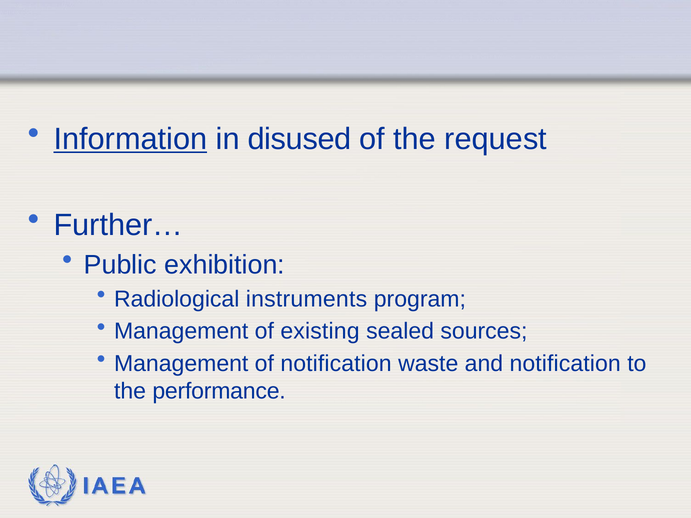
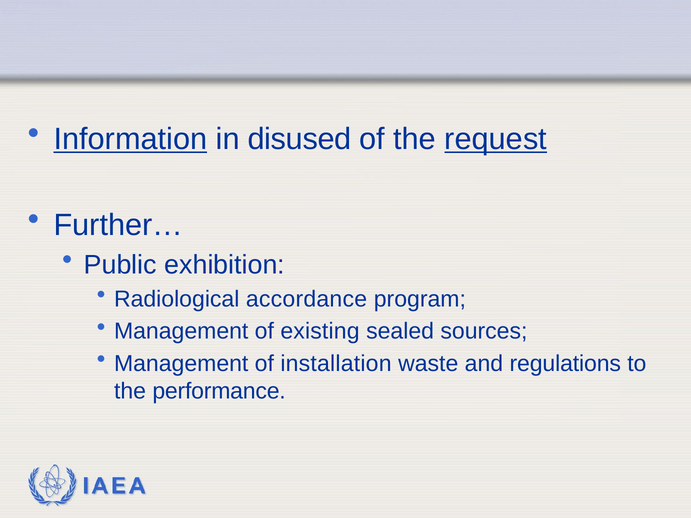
request underline: none -> present
instruments: instruments -> accordance
of notification: notification -> installation
and notification: notification -> regulations
